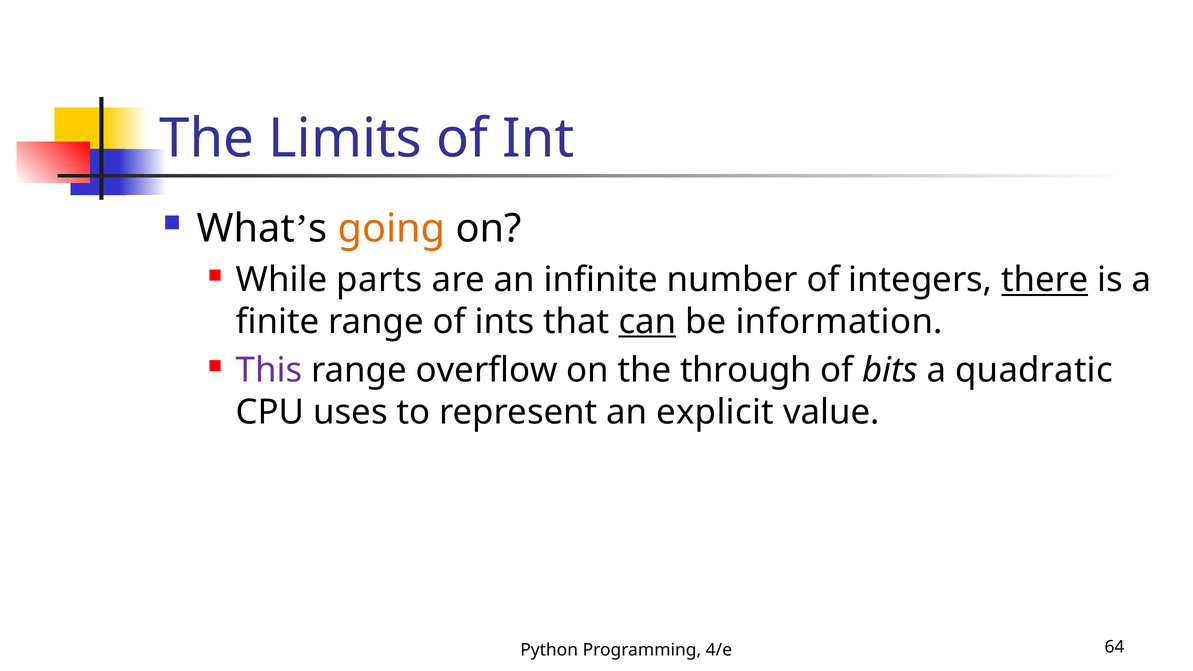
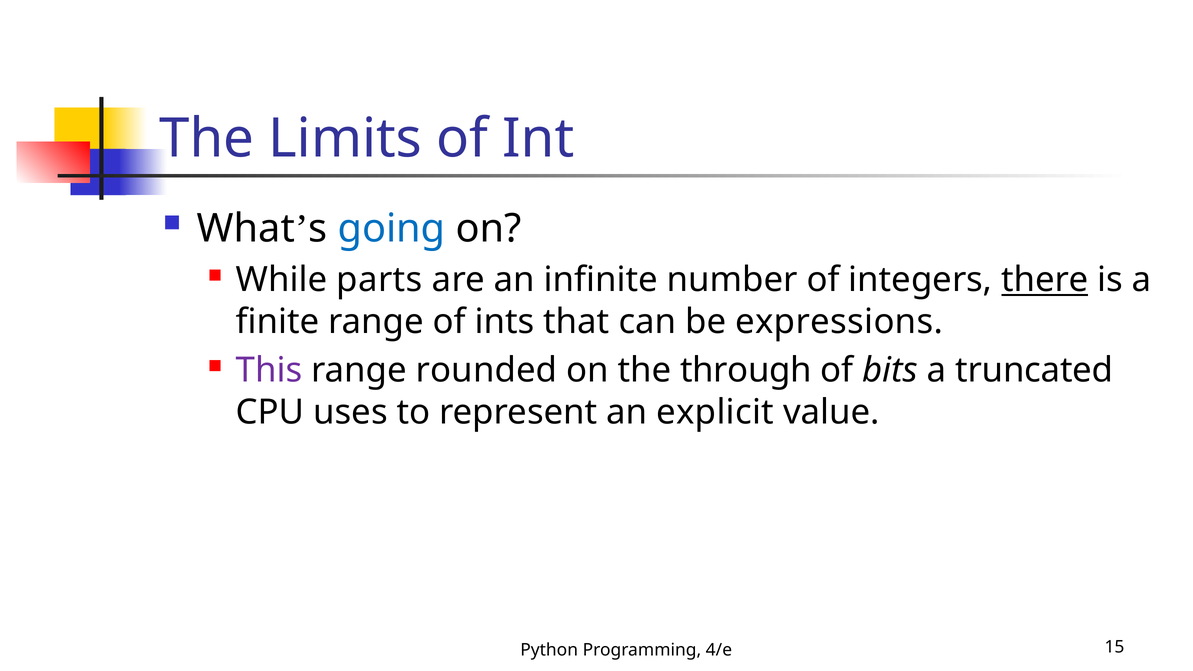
going colour: orange -> blue
can underline: present -> none
information: information -> expressions
overflow: overflow -> rounded
quadratic: quadratic -> truncated
64: 64 -> 15
